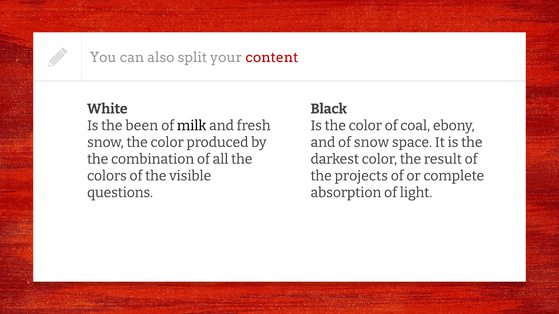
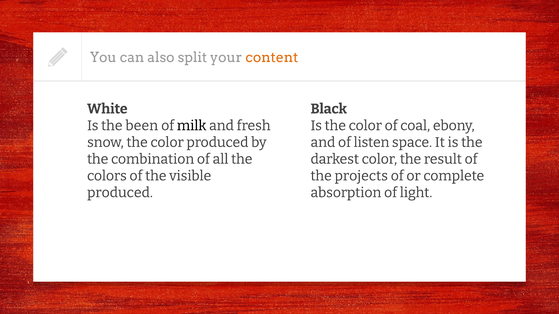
content colour: red -> orange
of snow: snow -> listen
questions at (120, 193): questions -> produced
